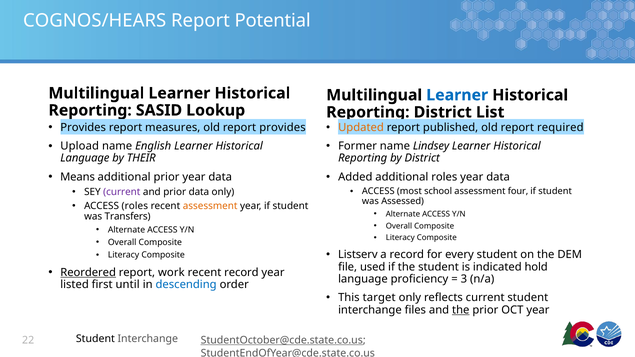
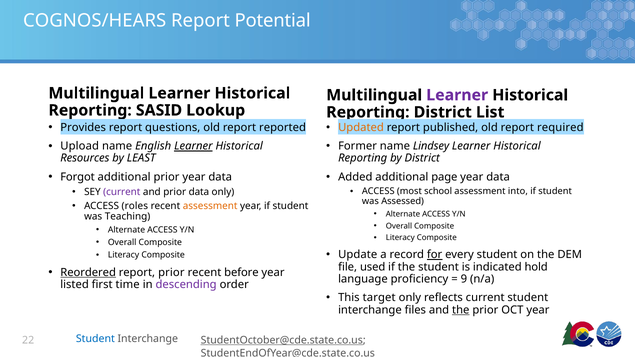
Learner at (457, 95) colour: blue -> purple
measures: measures -> questions
report provides: provides -> reported
Learner at (193, 146) underline: none -> present
Language at (85, 158): Language -> Resources
THEIR: THEIR -> LEAST
Means: Means -> Forgot
additional roles: roles -> page
four: four -> into
Transfers: Transfers -> Teaching
Listserv: Listserv -> Update
for underline: none -> present
report work: work -> prior
recent record: record -> before
3: 3 -> 9
until: until -> time
descending colour: blue -> purple
Student at (95, 339) colour: black -> blue
